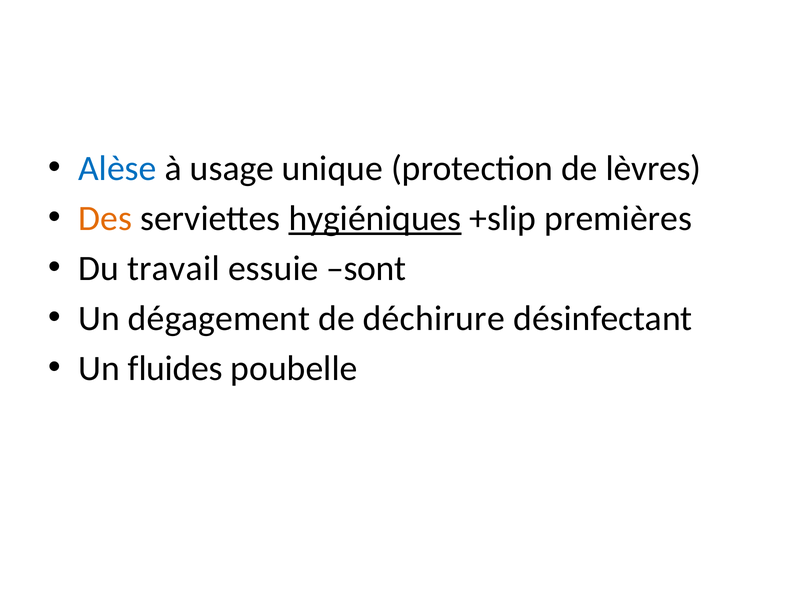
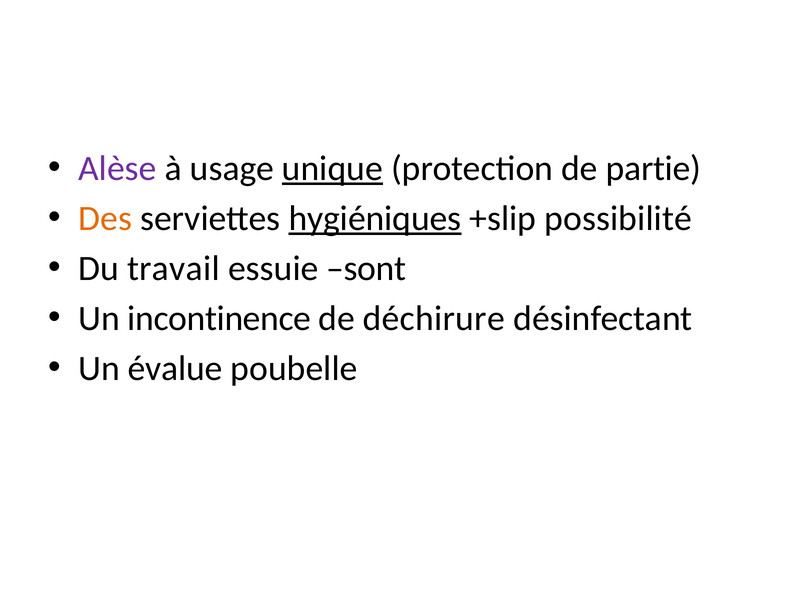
Alèse colour: blue -> purple
unique underline: none -> present
lèvres: lèvres -> partie
premières: premières -> possibilité
dégagement: dégagement -> incontinence
fluides: fluides -> évalue
